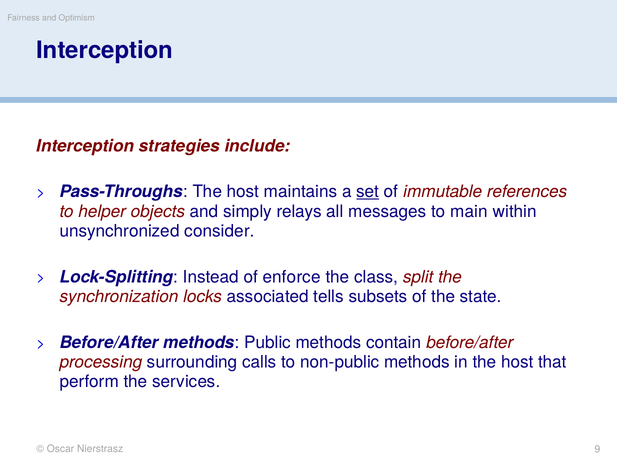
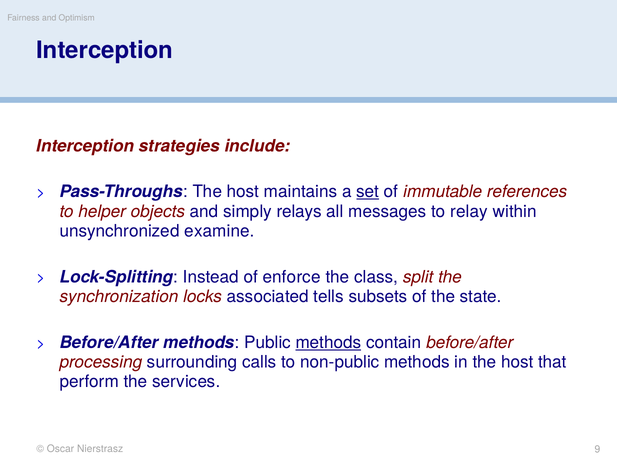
main: main -> relay
consider: consider -> examine
methods at (329, 342) underline: none -> present
